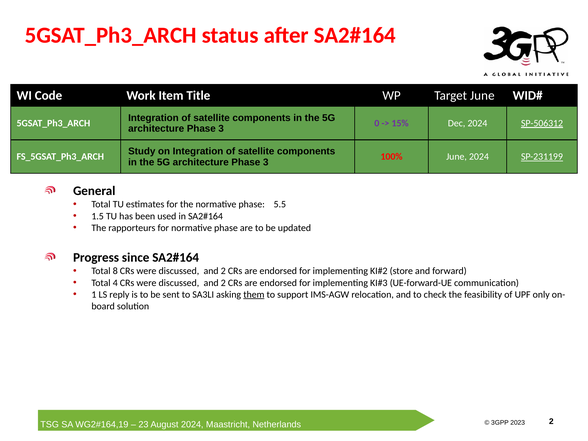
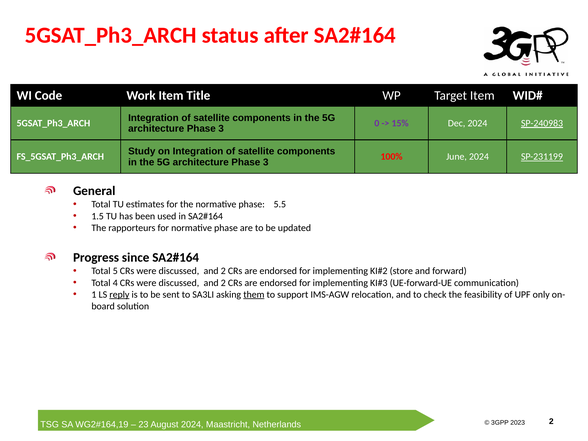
Target June: June -> Item
SP-506312: SP-506312 -> SP-240983
8: 8 -> 5
reply underline: none -> present
